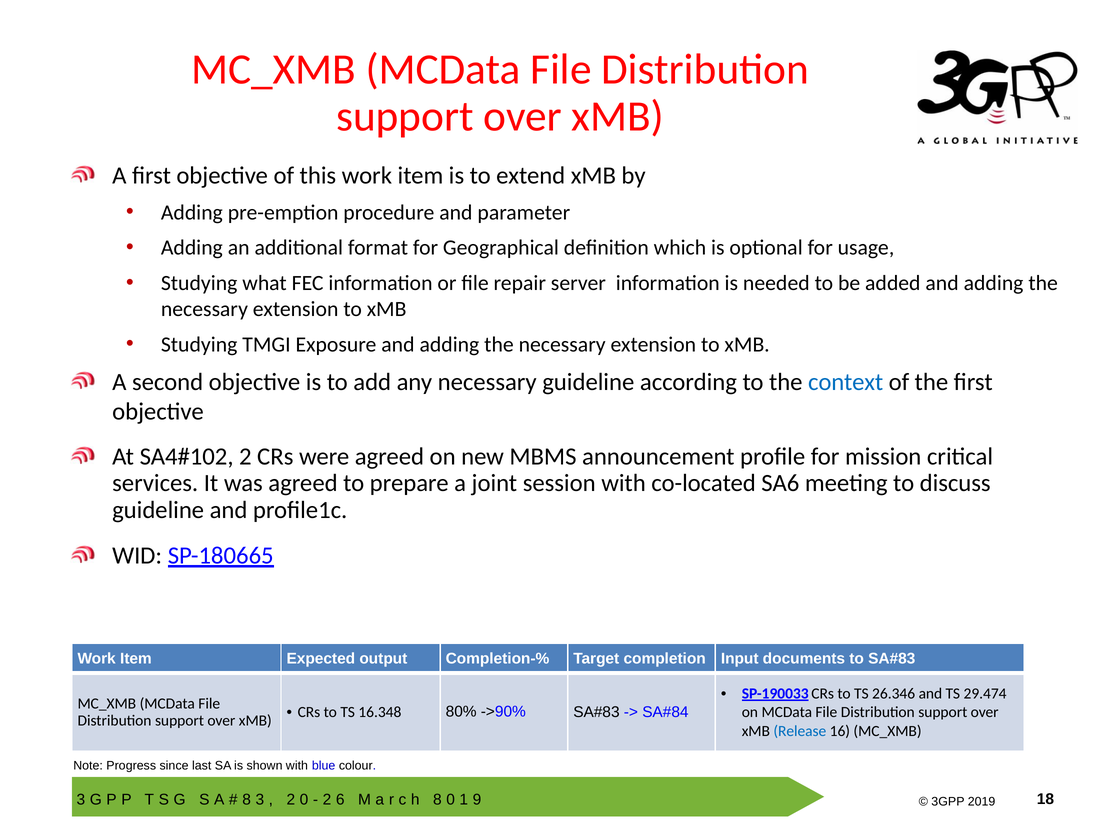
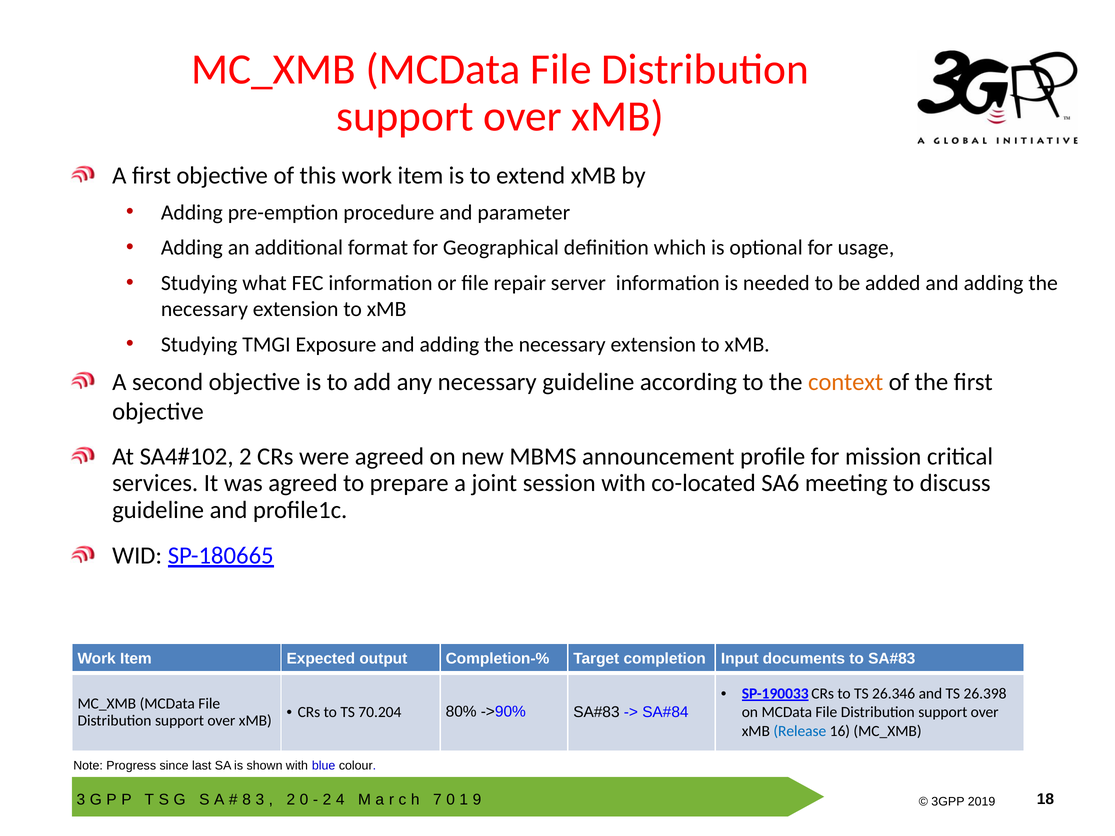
context colour: blue -> orange
29.474: 29.474 -> 26.398
16.348: 16.348 -> 70.204
6: 6 -> 4
8 at (437, 800): 8 -> 7
